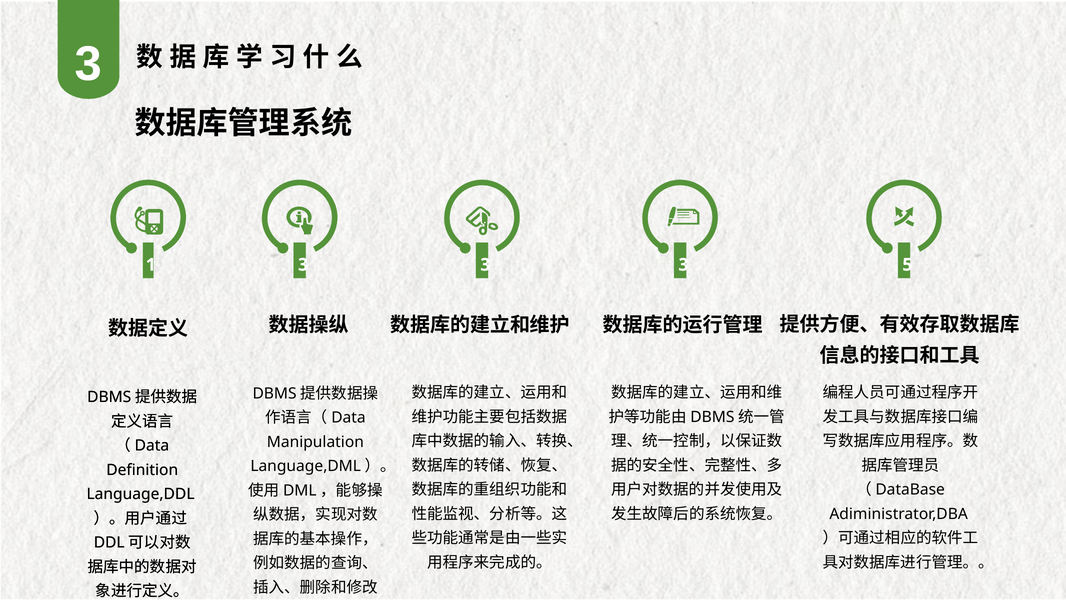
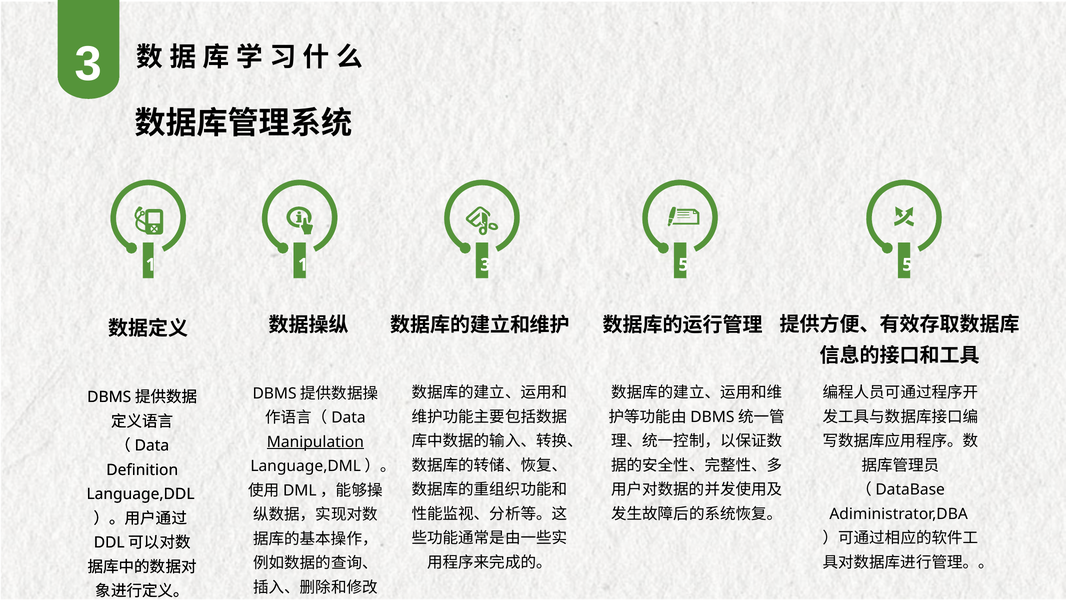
1 3: 3 -> 1
3 at (684, 265): 3 -> 5
Manipulation underline: none -> present
